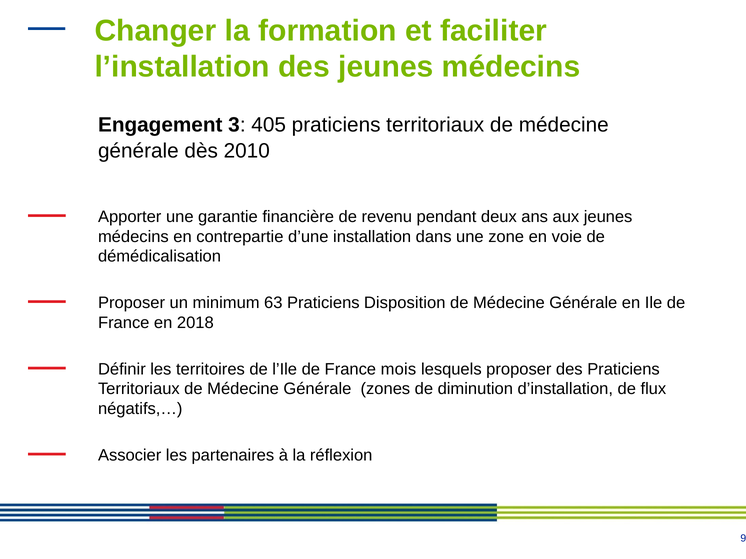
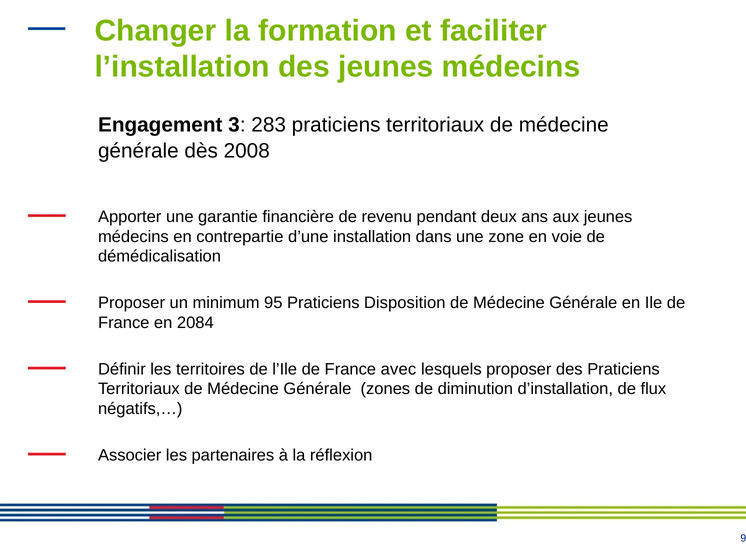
405: 405 -> 283
2010: 2010 -> 2008
63: 63 -> 95
2018: 2018 -> 2084
mois: mois -> avec
